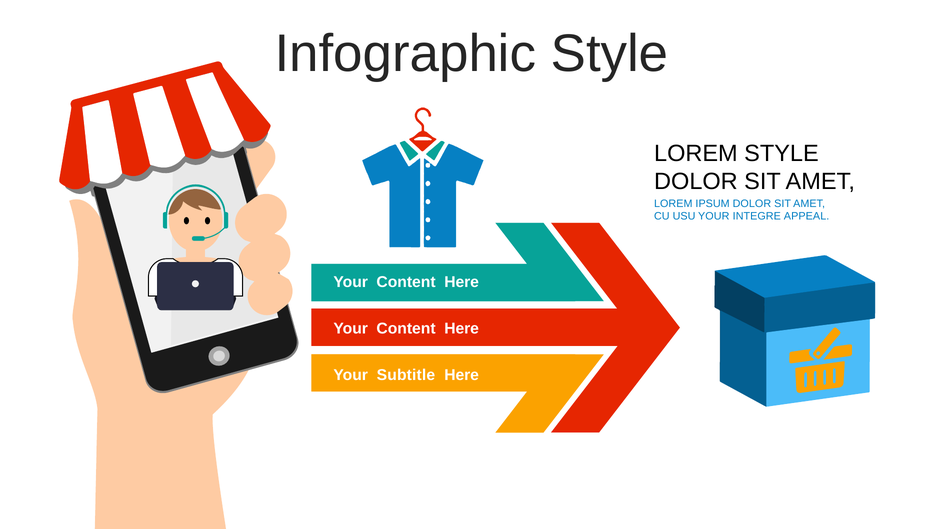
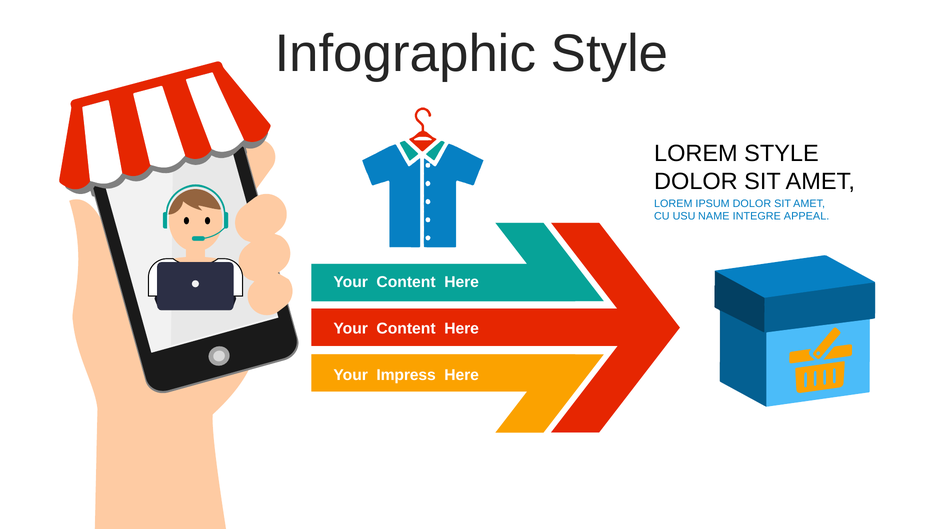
USU YOUR: YOUR -> NAME
Subtitle: Subtitle -> Impress
